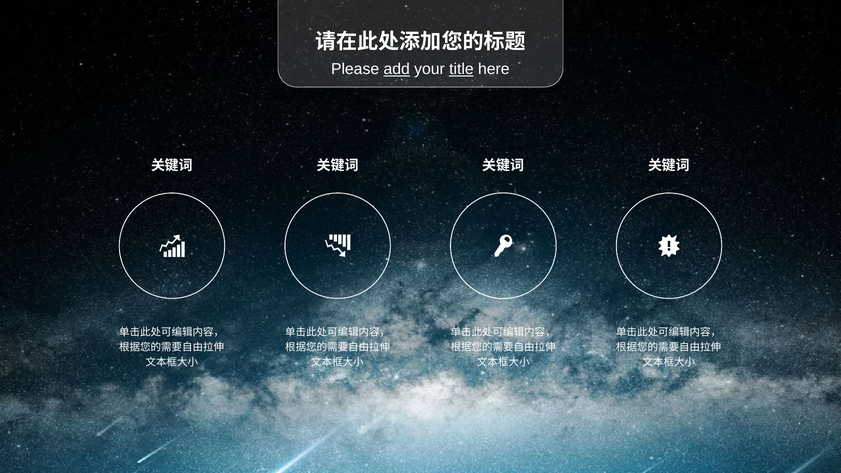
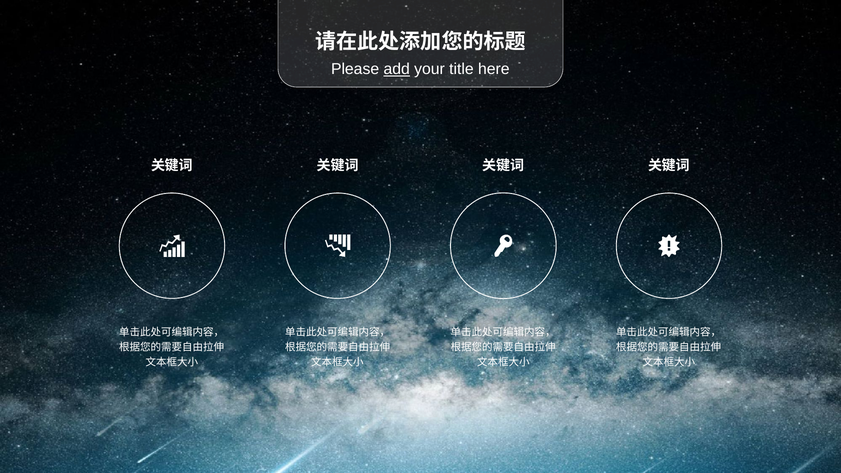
title underline: present -> none
